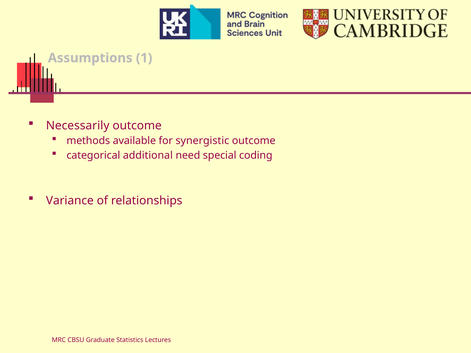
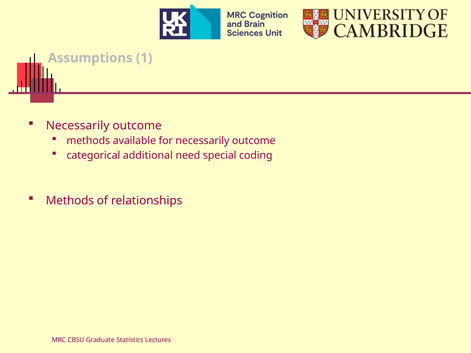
for synergistic: synergistic -> necessarily
Variance at (70, 201): Variance -> Methods
